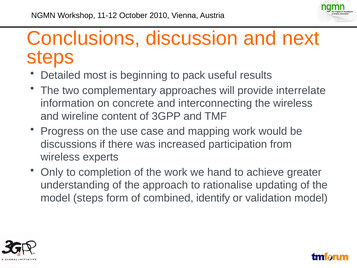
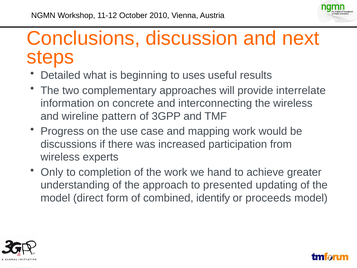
most: most -> what
pack: pack -> uses
content: content -> pattern
rationalise: rationalise -> presented
model steps: steps -> direct
validation: validation -> proceeds
